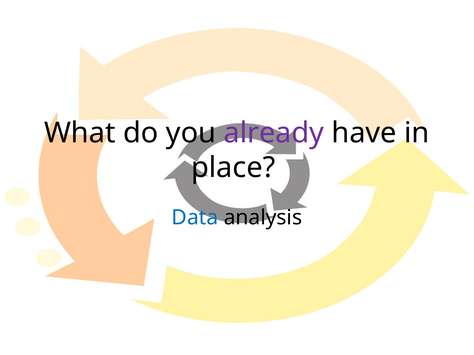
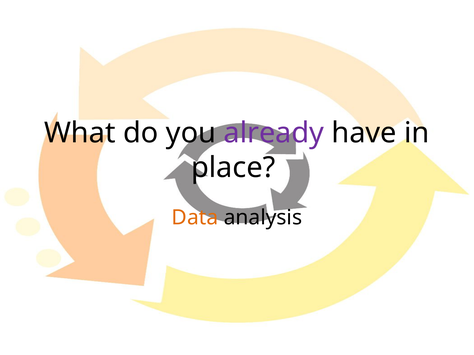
Data colour: blue -> orange
